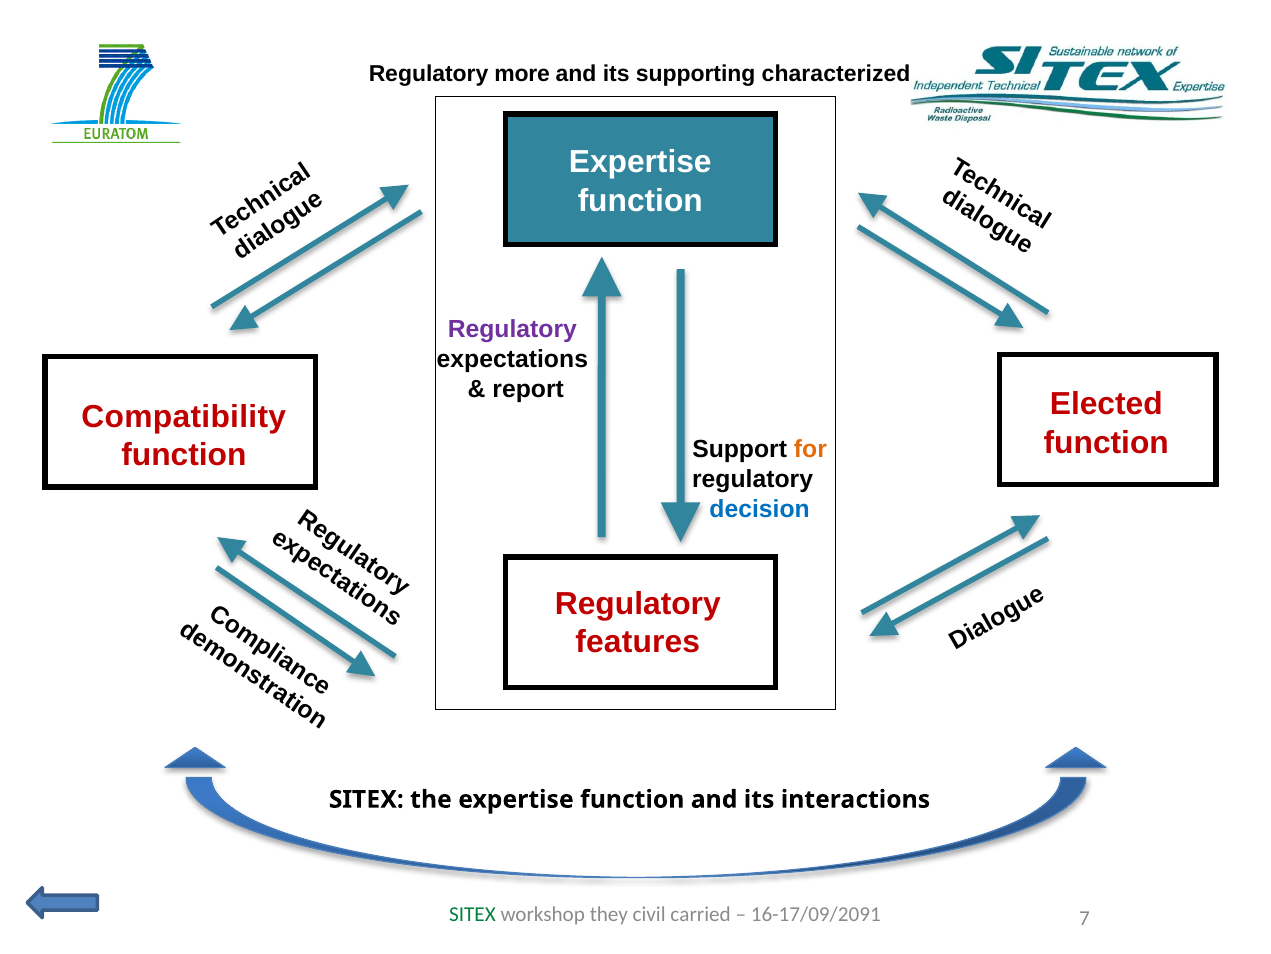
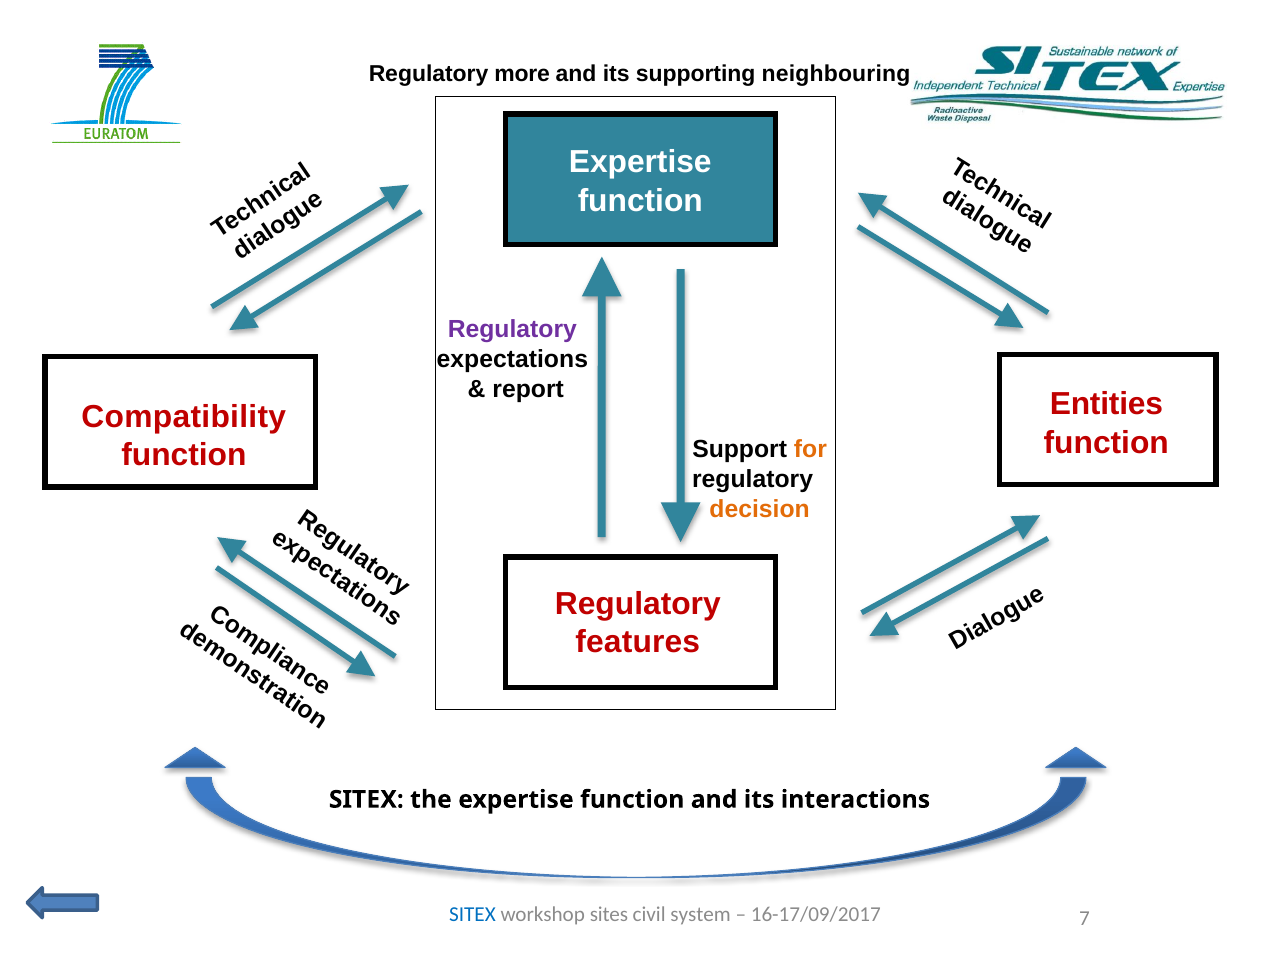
characterized: characterized -> neighbouring
Elected: Elected -> Entities
decision colour: blue -> orange
SITEX at (472, 914) colour: green -> blue
they: they -> sites
carried: carried -> system
16-17/09/2091: 16-17/09/2091 -> 16-17/09/2017
